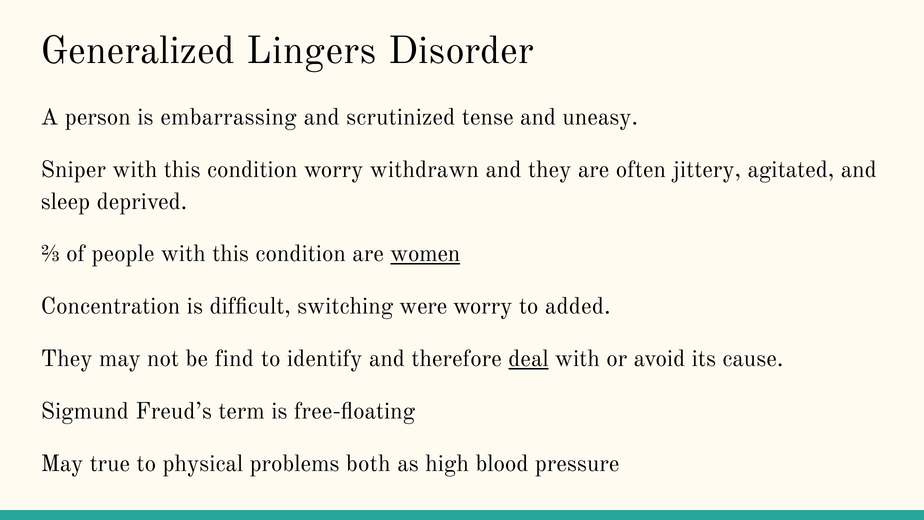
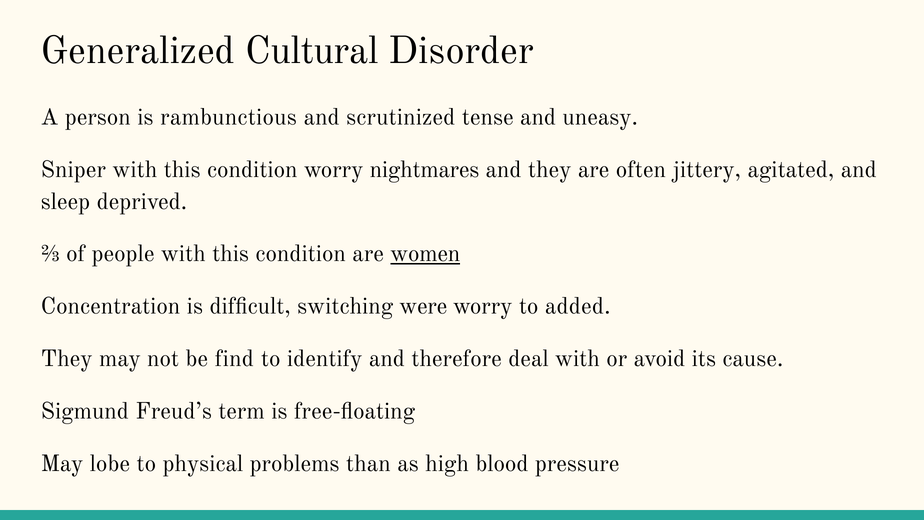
Lingers: Lingers -> Cultural
embarrassing: embarrassing -> rambunctious
withdrawn: withdrawn -> nightmares
deal underline: present -> none
true: true -> lobe
both: both -> than
